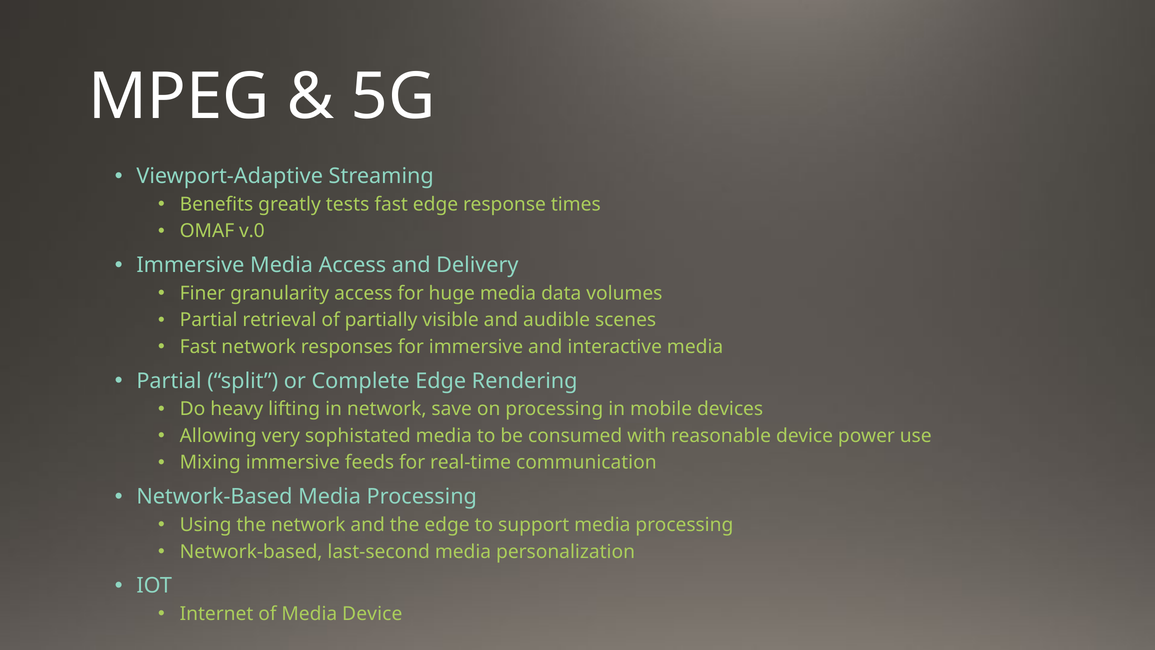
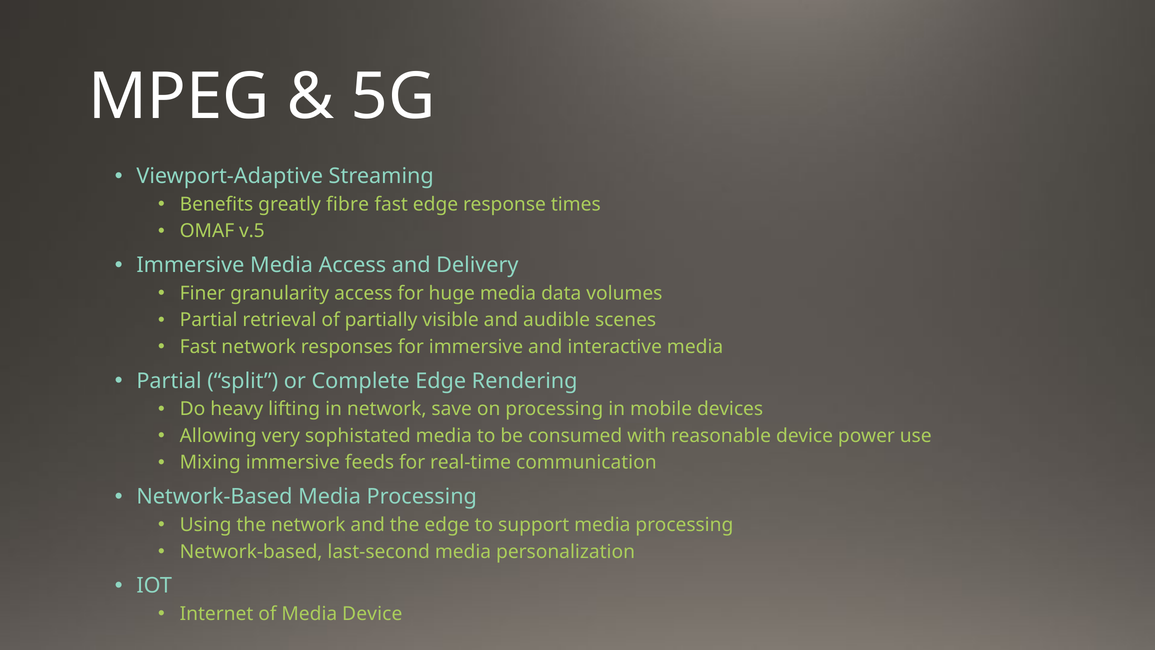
tests: tests -> fibre
v.0: v.0 -> v.5
